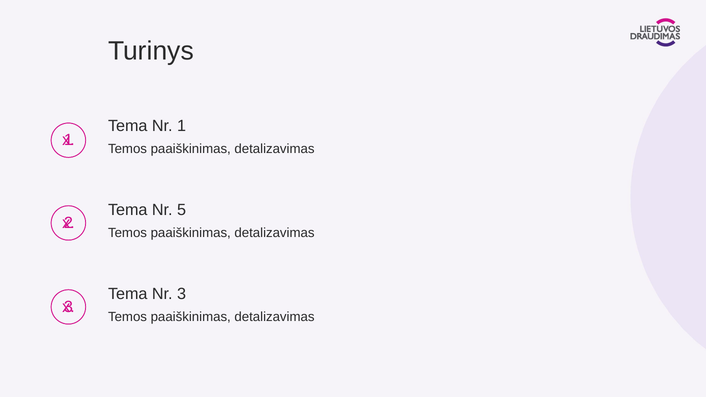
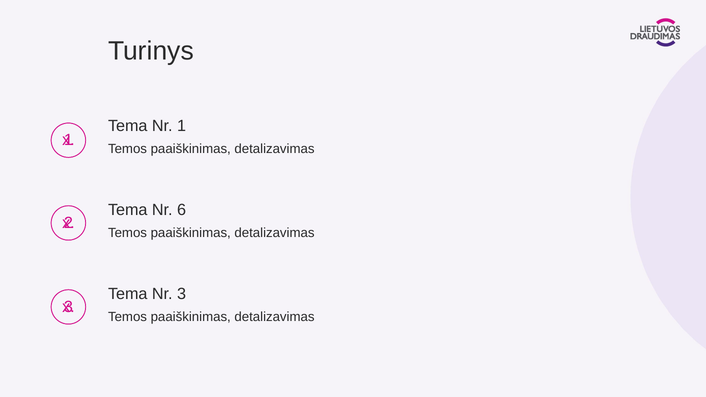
5: 5 -> 6
